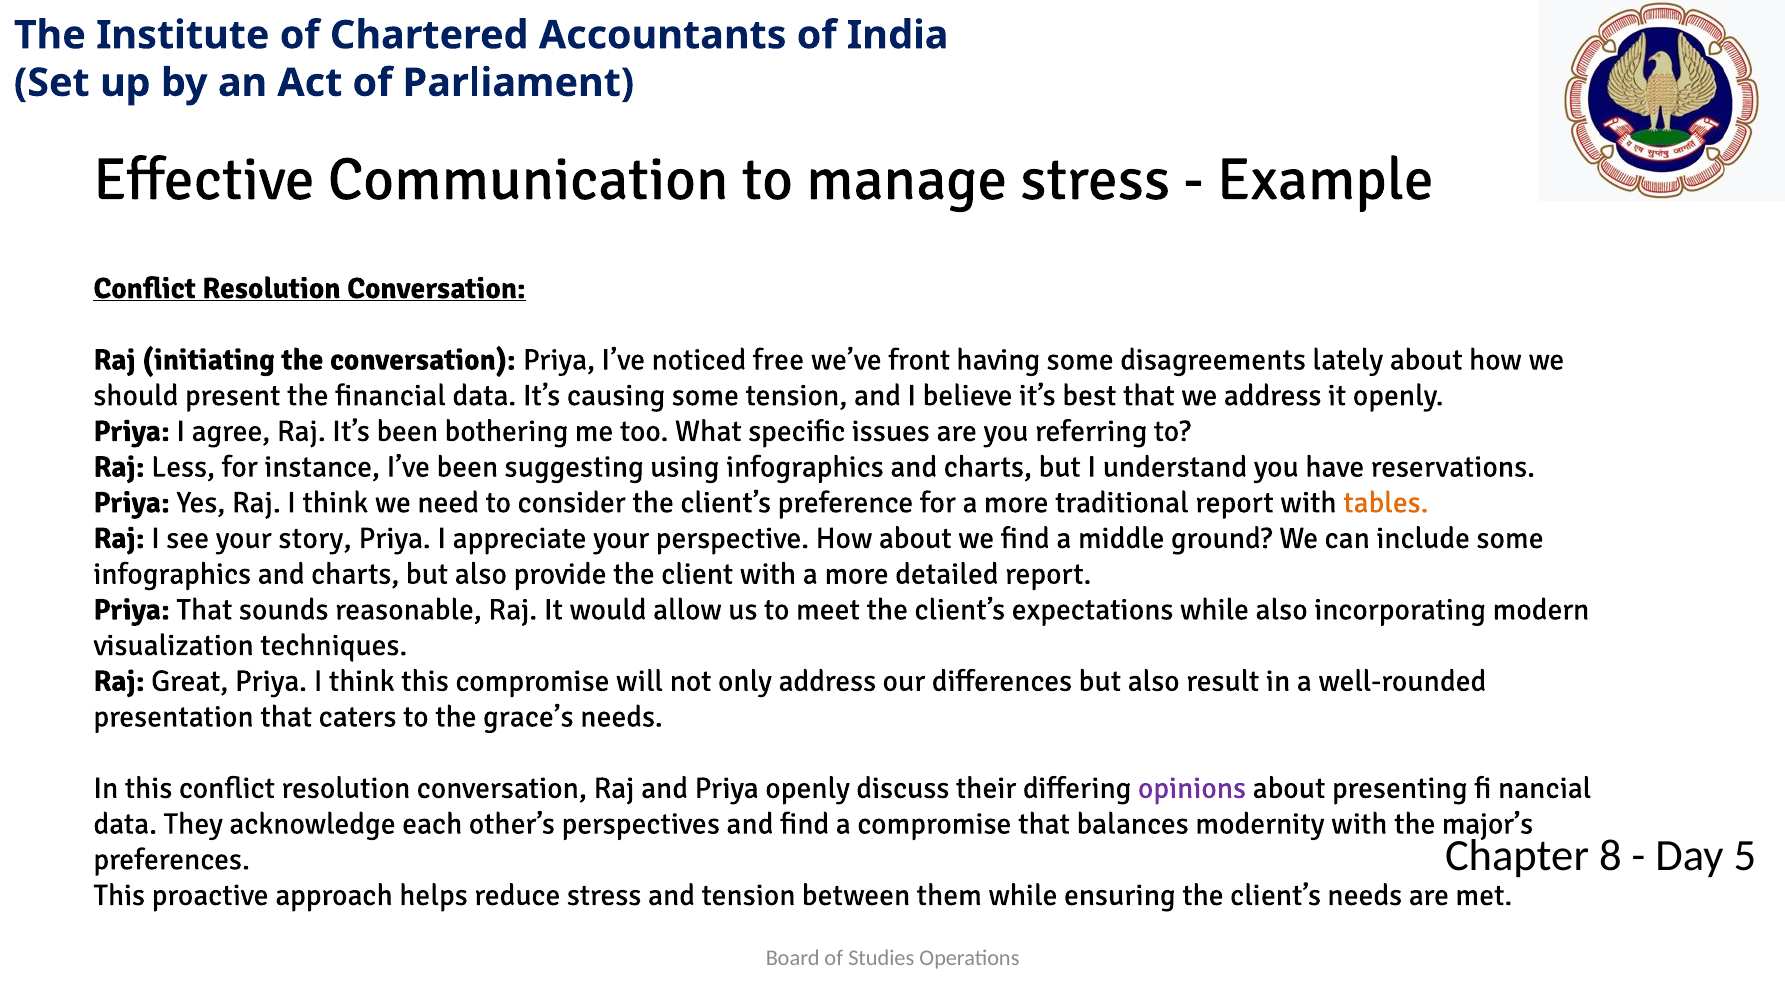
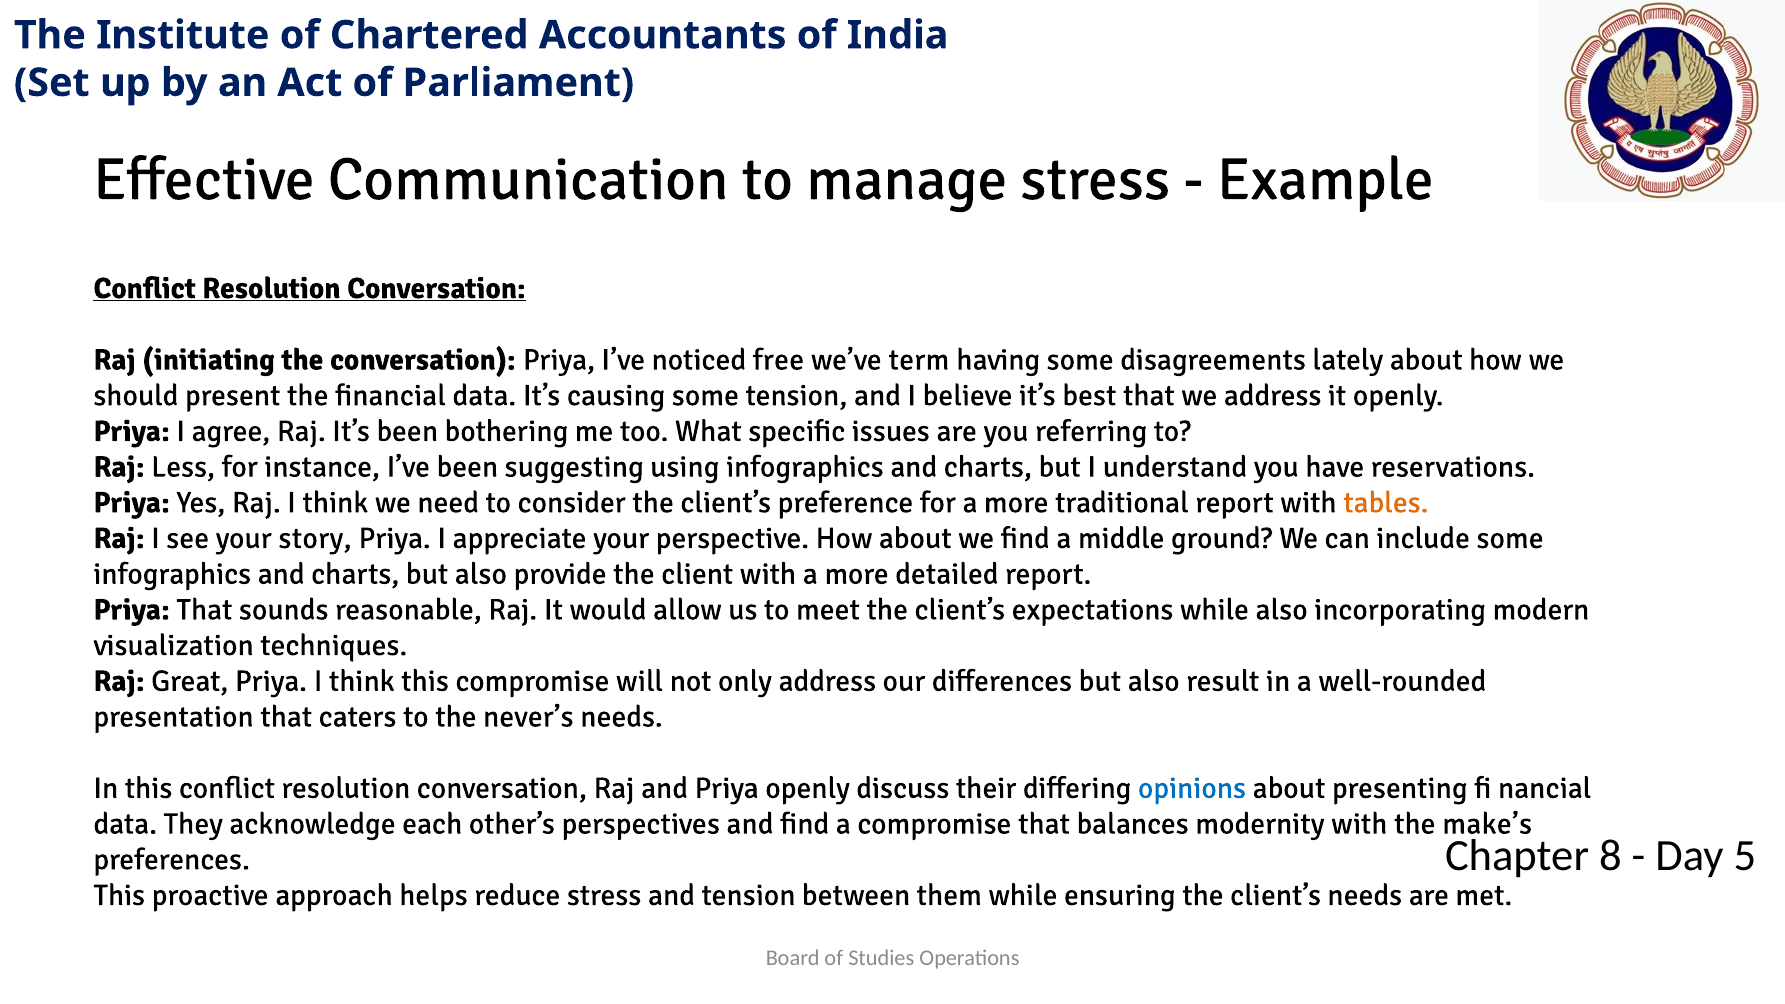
front: front -> term
grace’s: grace’s -> never’s
opinions colour: purple -> blue
major’s: major’s -> make’s
